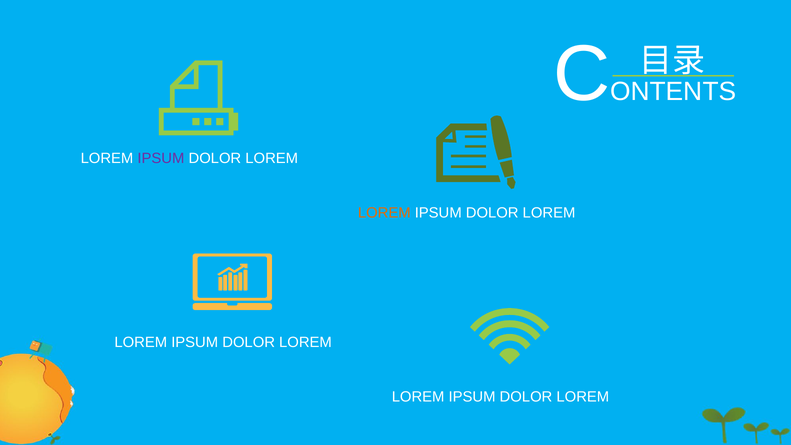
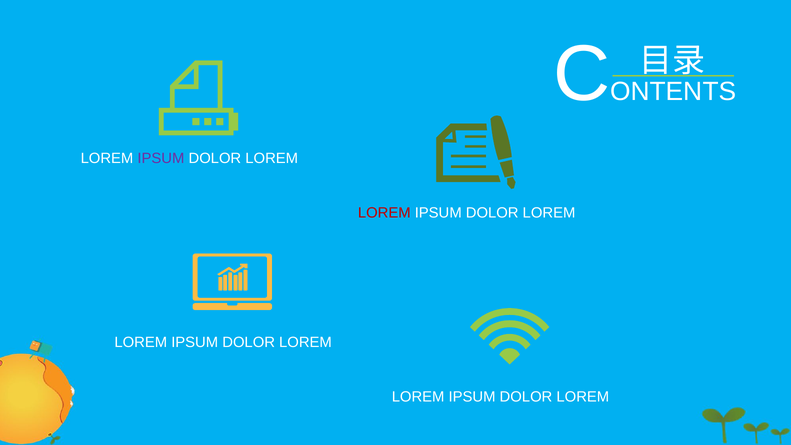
LOREM at (384, 213) colour: orange -> red
